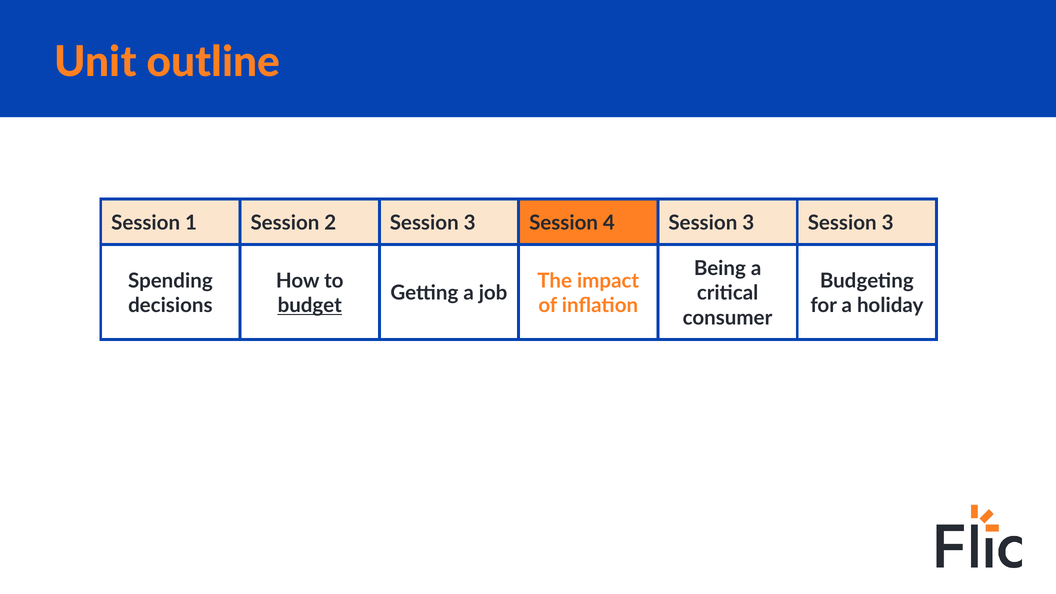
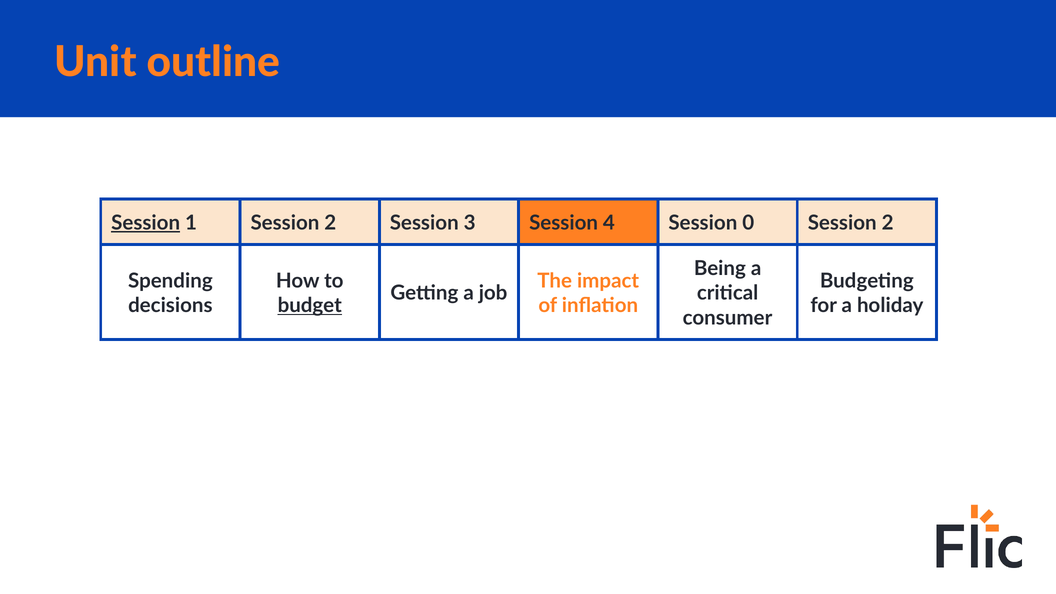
Session at (146, 223) underline: none -> present
4 Session 3: 3 -> 0
3 at (888, 223): 3 -> 2
